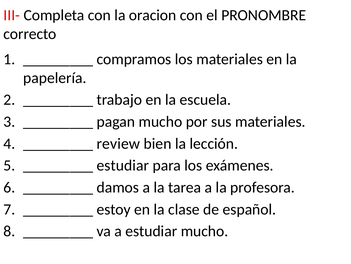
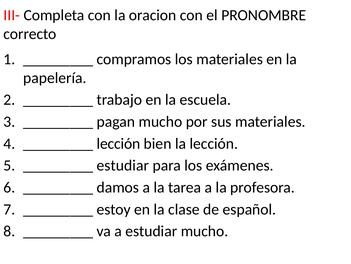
review at (118, 143): review -> lección
